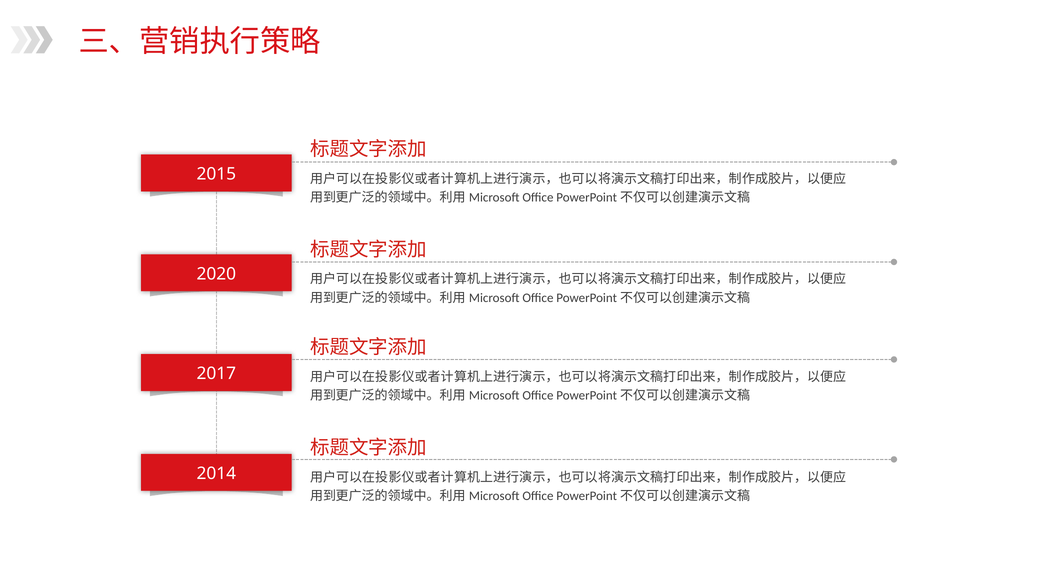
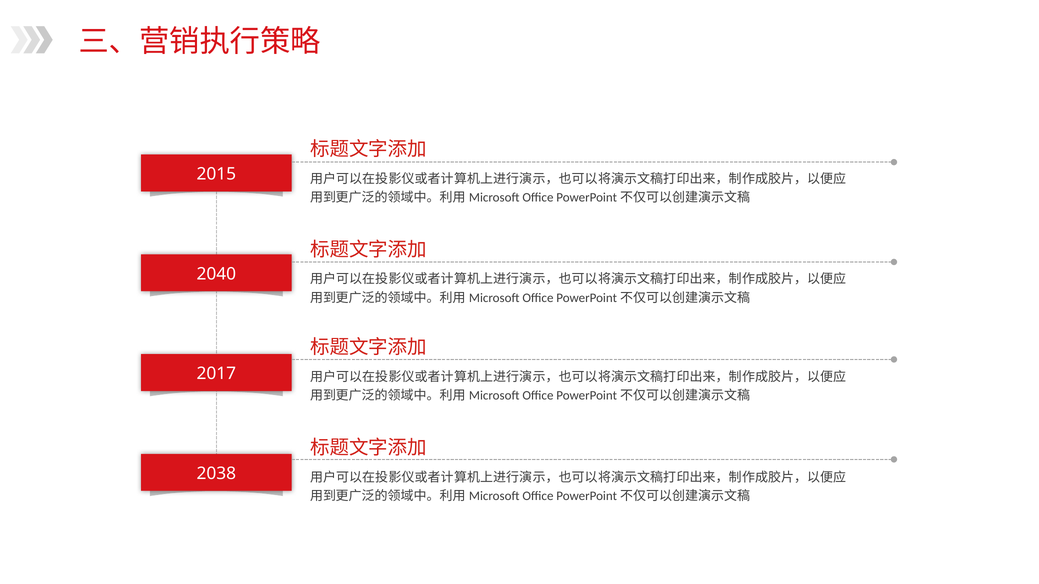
2020: 2020 -> 2040
2014: 2014 -> 2038
